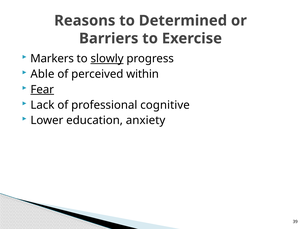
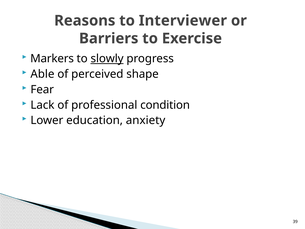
Determined: Determined -> Interviewer
within: within -> shape
Fear underline: present -> none
cognitive: cognitive -> condition
